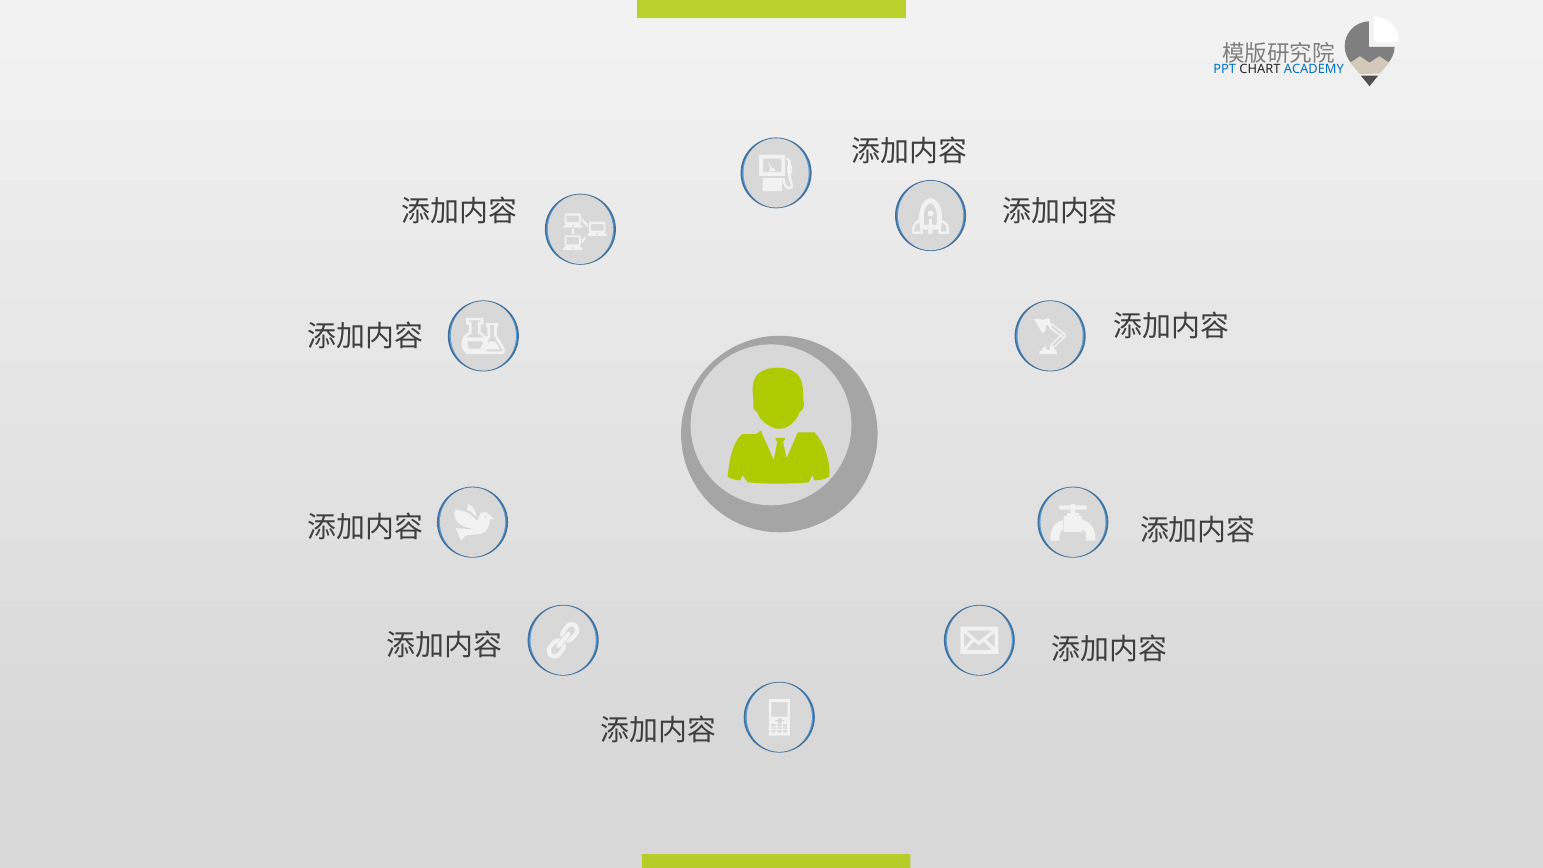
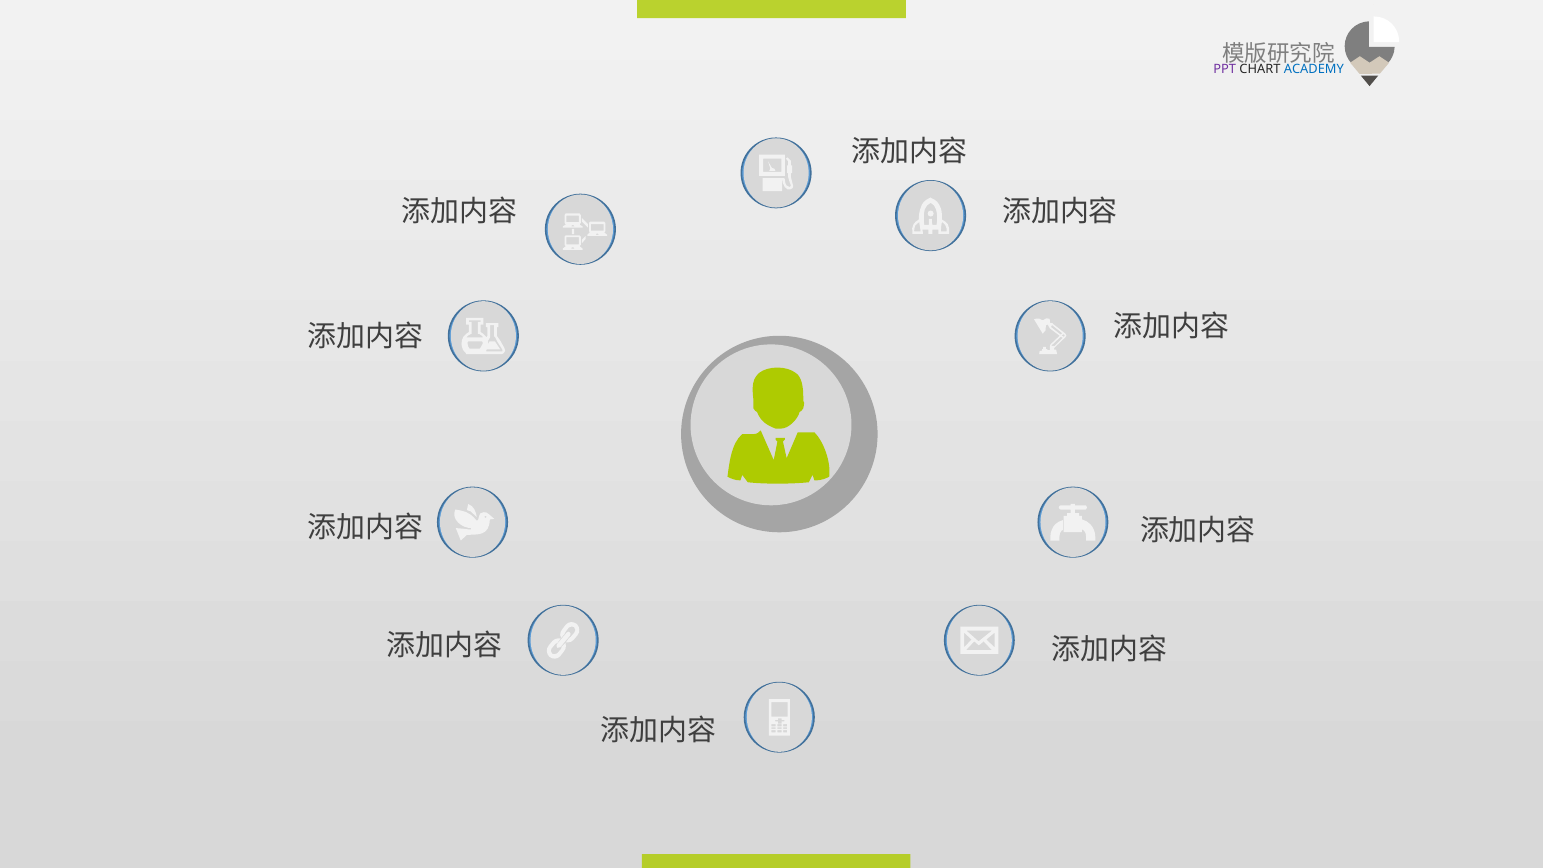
PPT colour: blue -> purple
